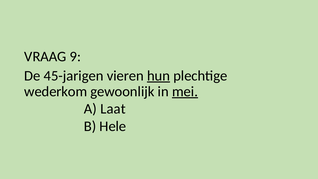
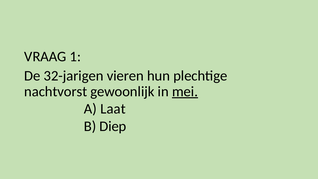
9: 9 -> 1
45-jarigen: 45-jarigen -> 32-jarigen
hun underline: present -> none
wederkom: wederkom -> nachtvorst
Hele: Hele -> Diep
